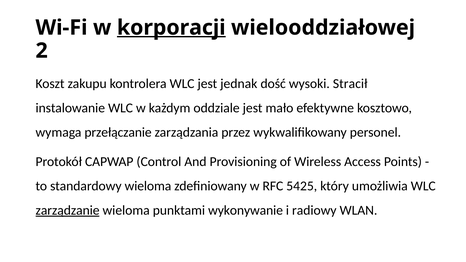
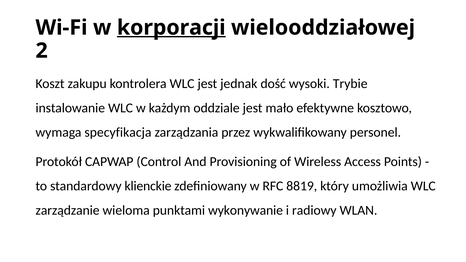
Stracił: Stracił -> Trybie
przełączanie: przełączanie -> specyfikacja
standardowy wieloma: wieloma -> klienckie
5425: 5425 -> 8819
zarządzanie underline: present -> none
